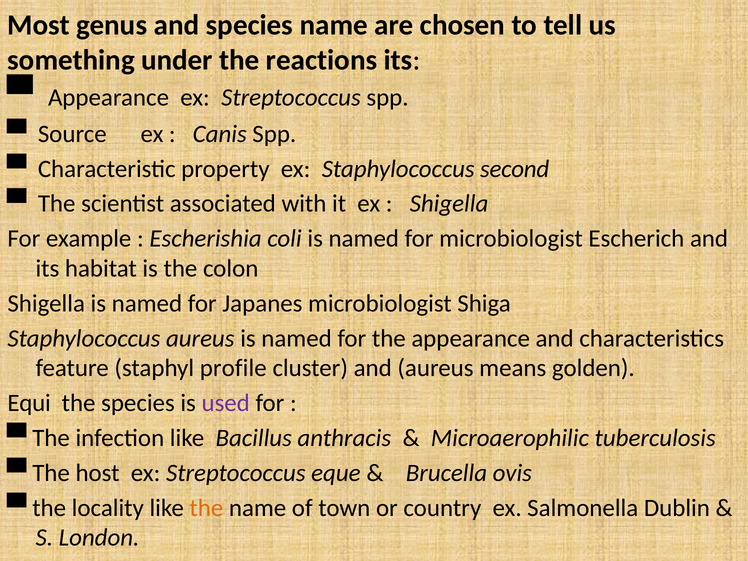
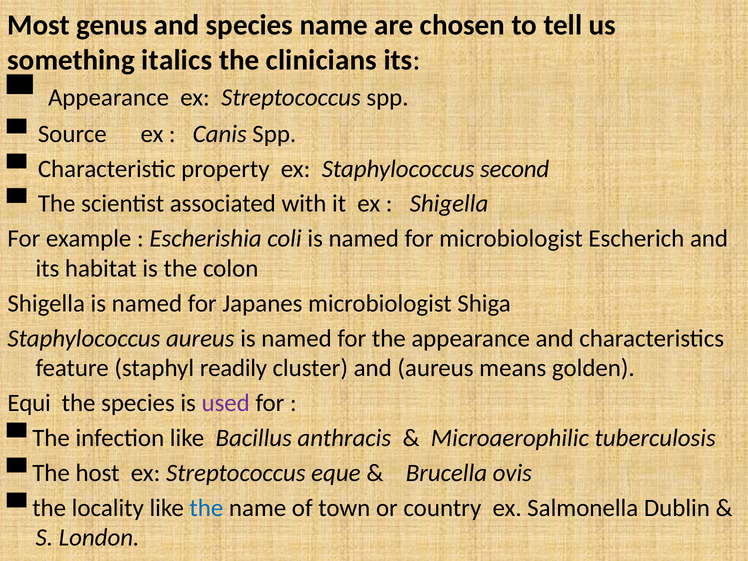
under: under -> italics
reactions: reactions -> clinicians
profile: profile -> readily
the at (206, 508) colour: orange -> blue
